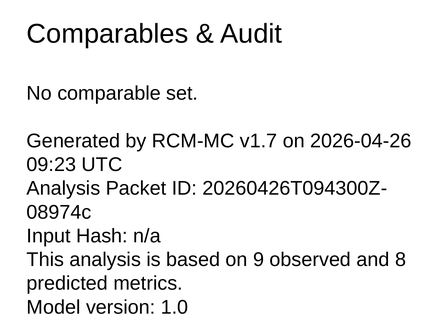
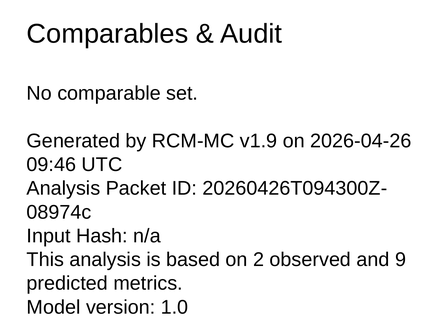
v1.7: v1.7 -> v1.9
09:23: 09:23 -> 09:46
9: 9 -> 2
8: 8 -> 9
